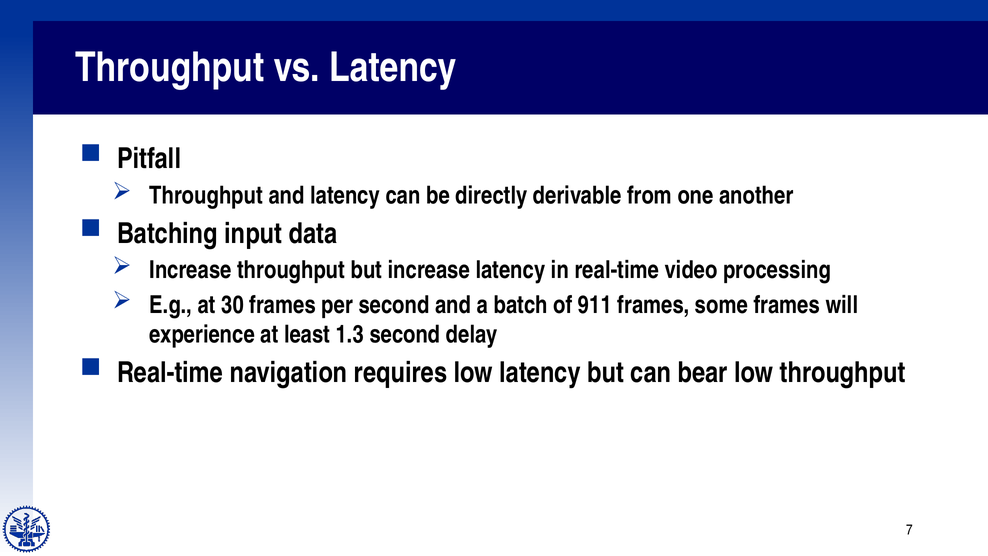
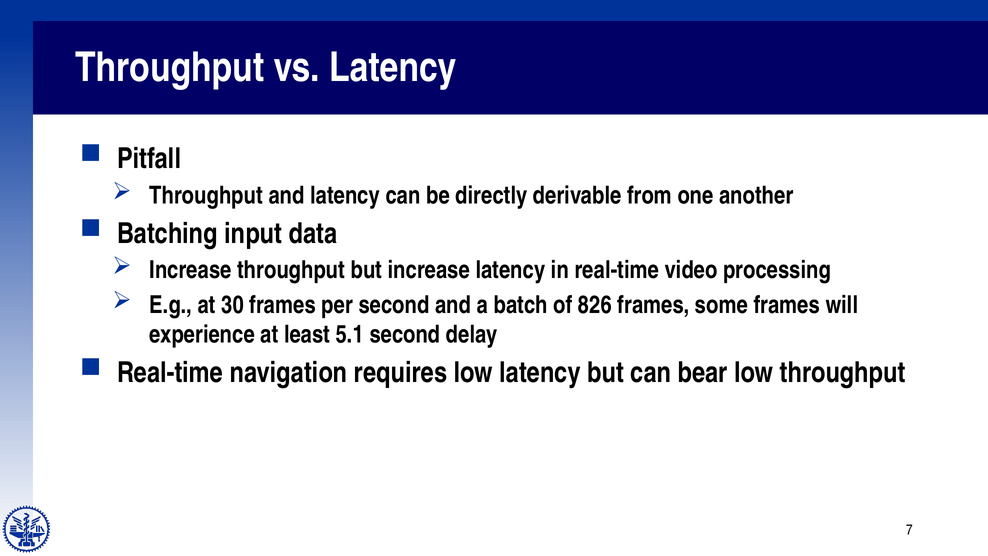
911: 911 -> 826
1.3: 1.3 -> 5.1
